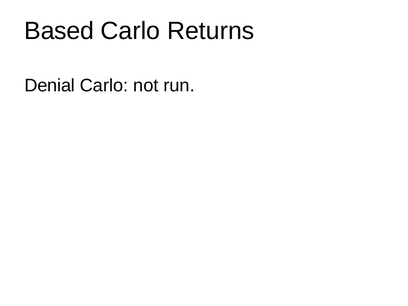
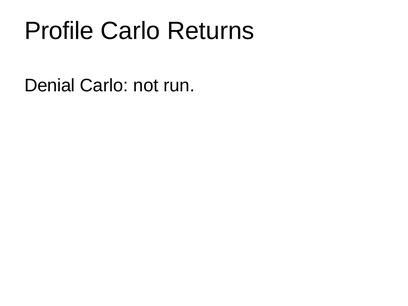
Based: Based -> Profile
